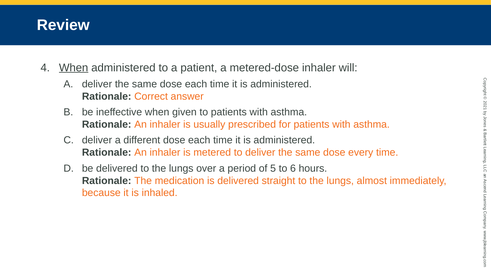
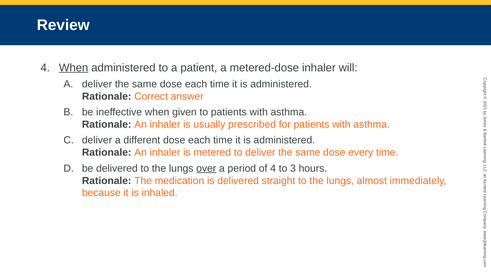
over underline: none -> present
of 5: 5 -> 4
6: 6 -> 3
